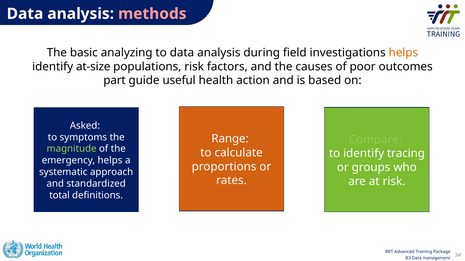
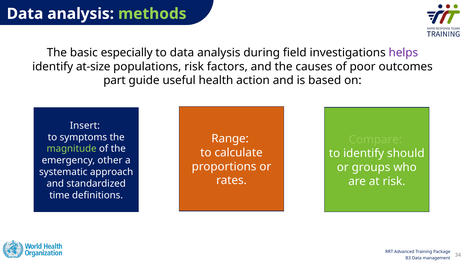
methods colour: pink -> light green
analyzing: analyzing -> especially
helps at (403, 53) colour: orange -> purple
Asked: Asked -> Insert
tracing: tracing -> should
emergency helps: helps -> other
total: total -> time
